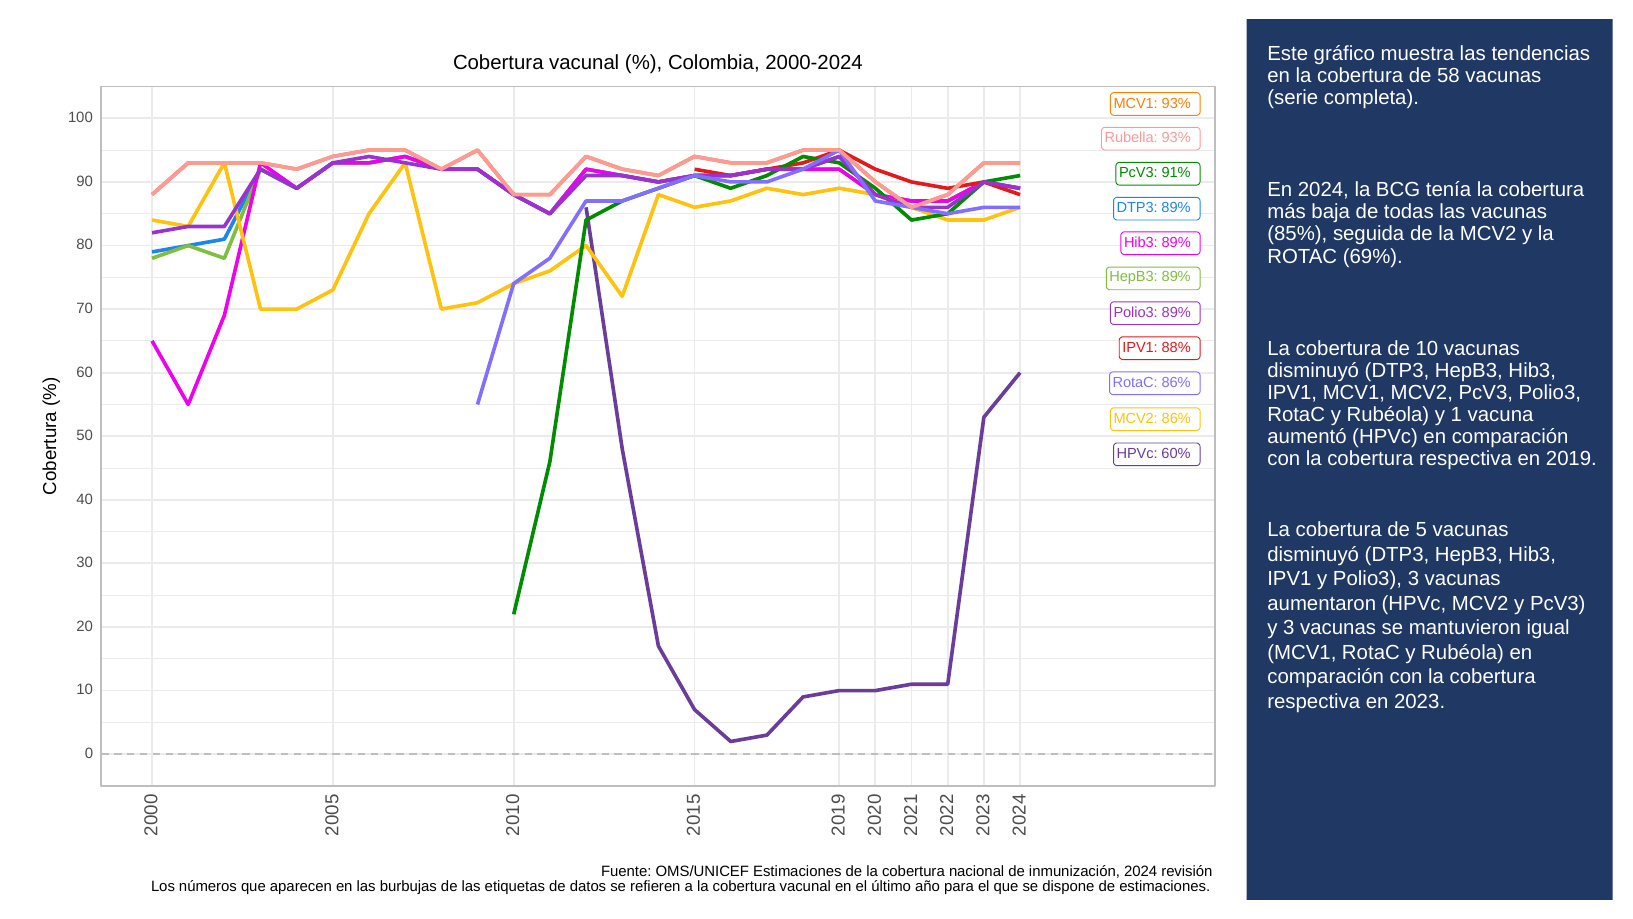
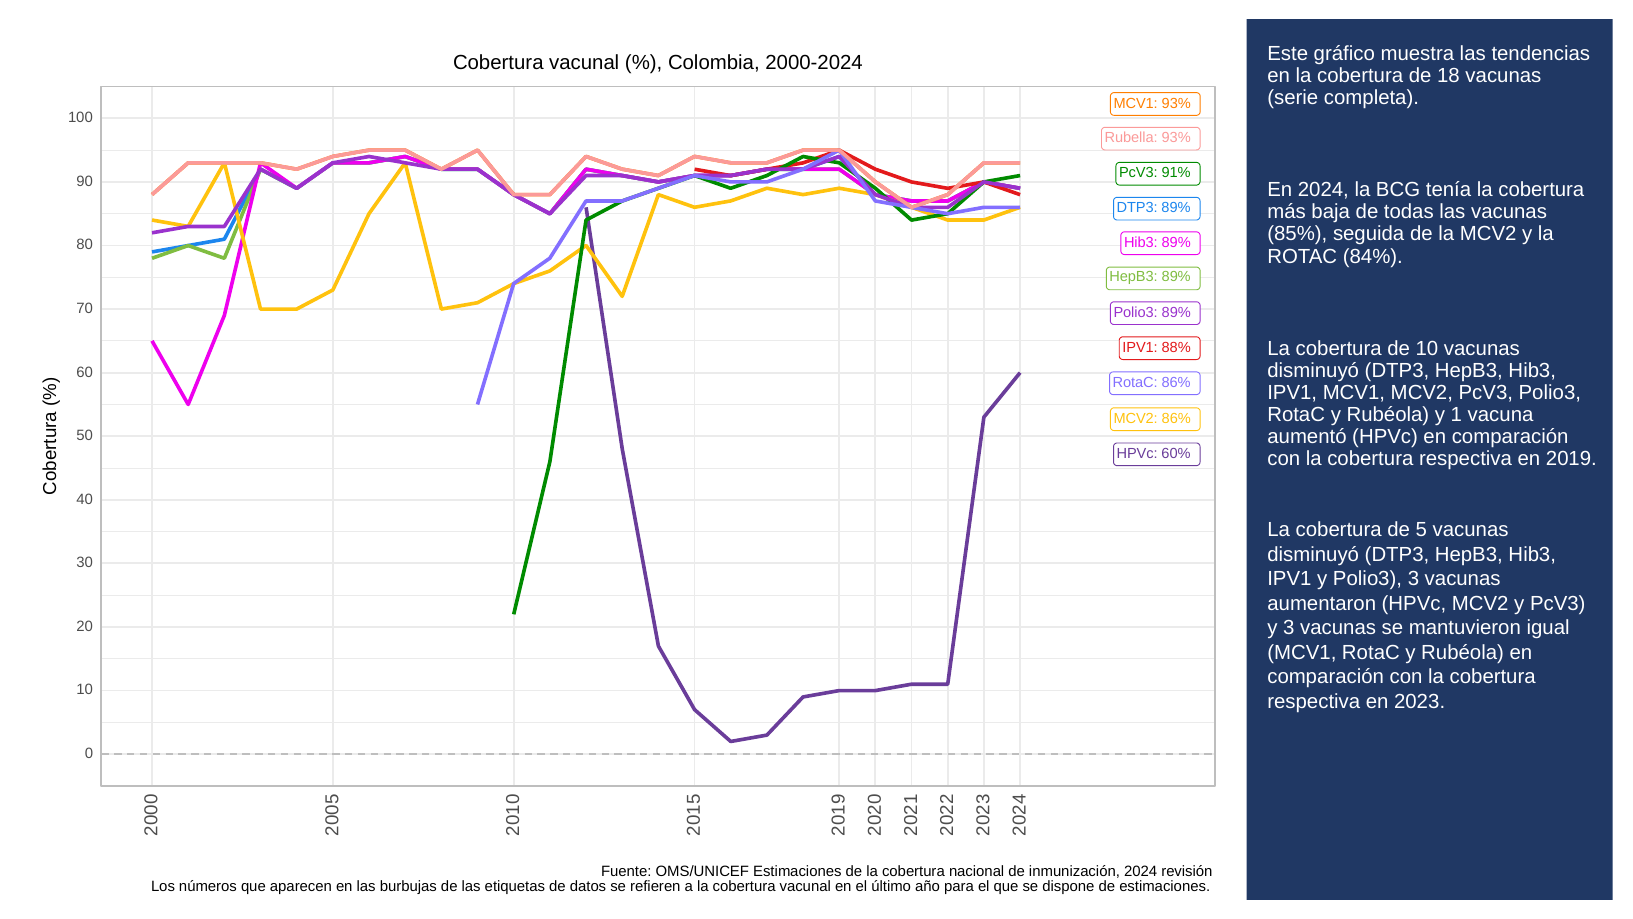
58: 58 -> 18
69%: 69% -> 84%
